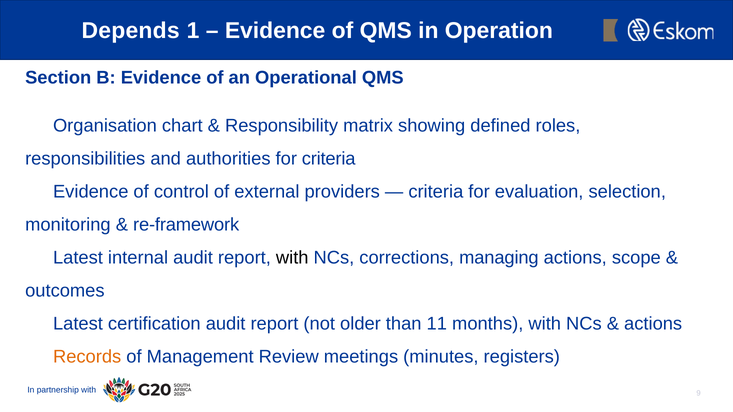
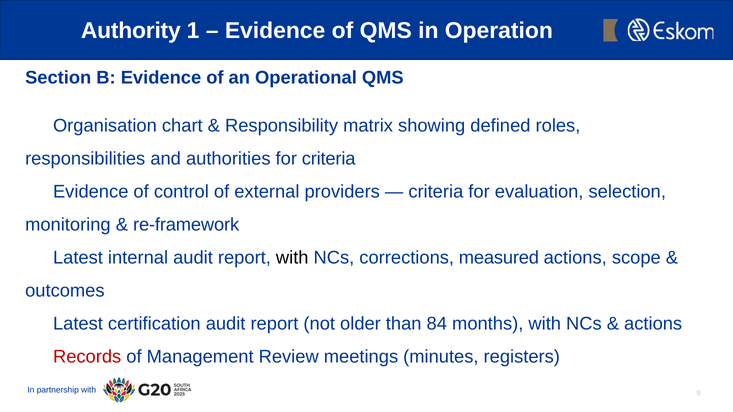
Depends: Depends -> Authority
managing: managing -> measured
11: 11 -> 84
Records colour: orange -> red
